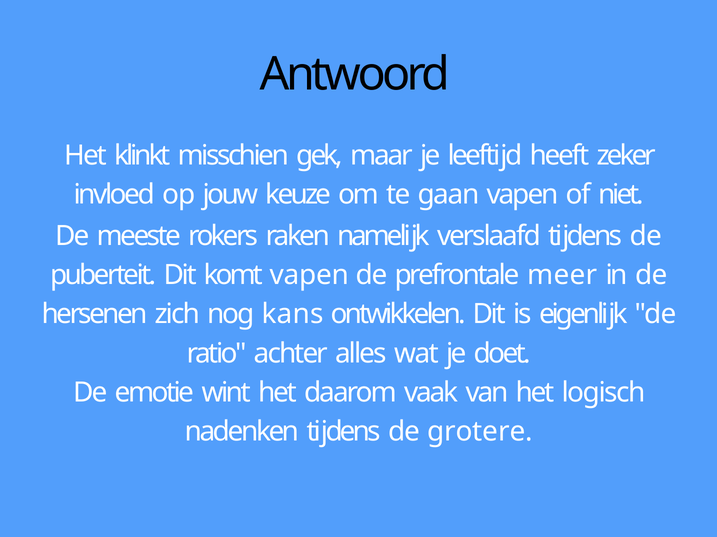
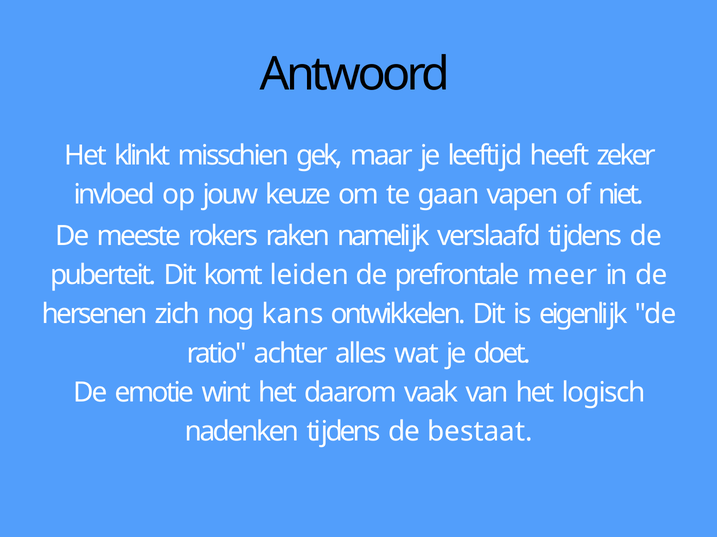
komt vapen: vapen -> leiden
grotere: grotere -> bestaat
